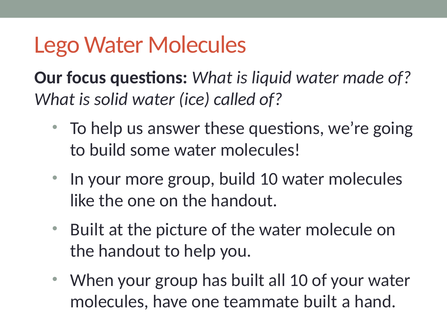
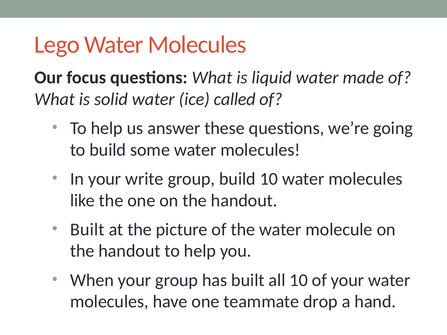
more: more -> write
teammate built: built -> drop
